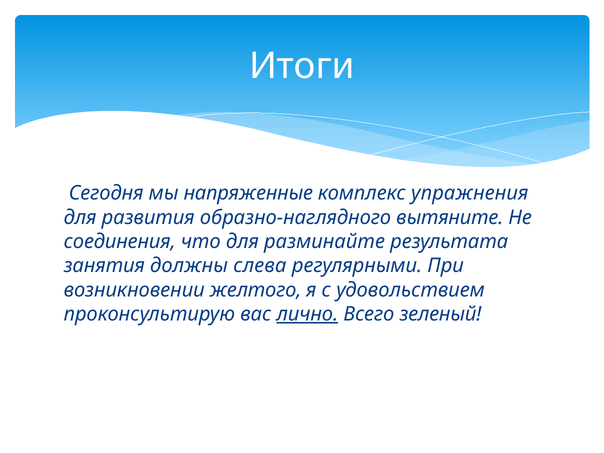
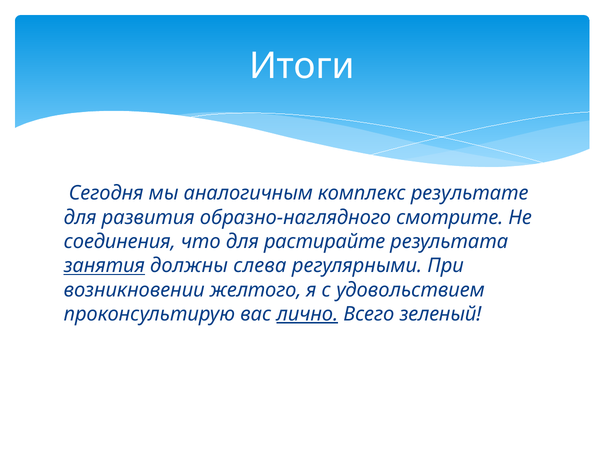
напряженные: напряженные -> аналогичным
упражнения: упражнения -> результате
вытяните: вытяните -> смотрите
разминайте: разминайте -> растирайте
занятия underline: none -> present
